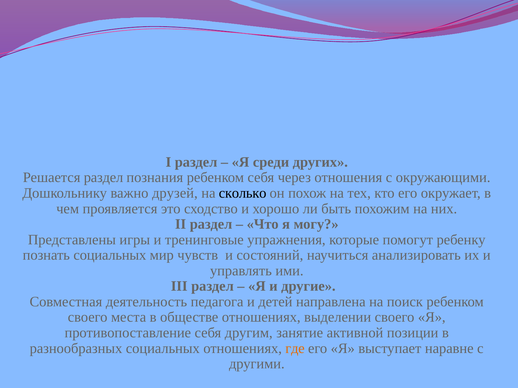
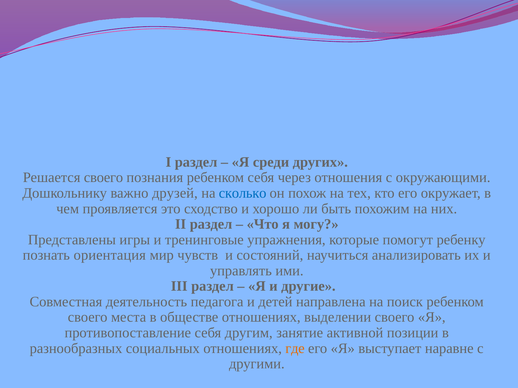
Решается раздел: раздел -> своего
сколько colour: black -> blue
познать социальных: социальных -> ориентация
